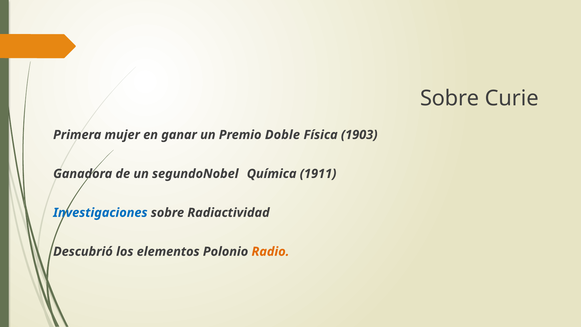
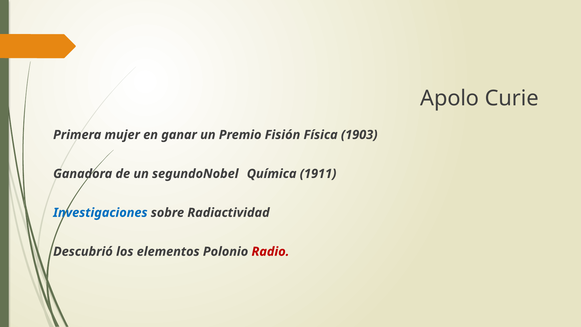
Sobre at (450, 98): Sobre -> Apolo
Doble: Doble -> Fisión
Radio colour: orange -> red
